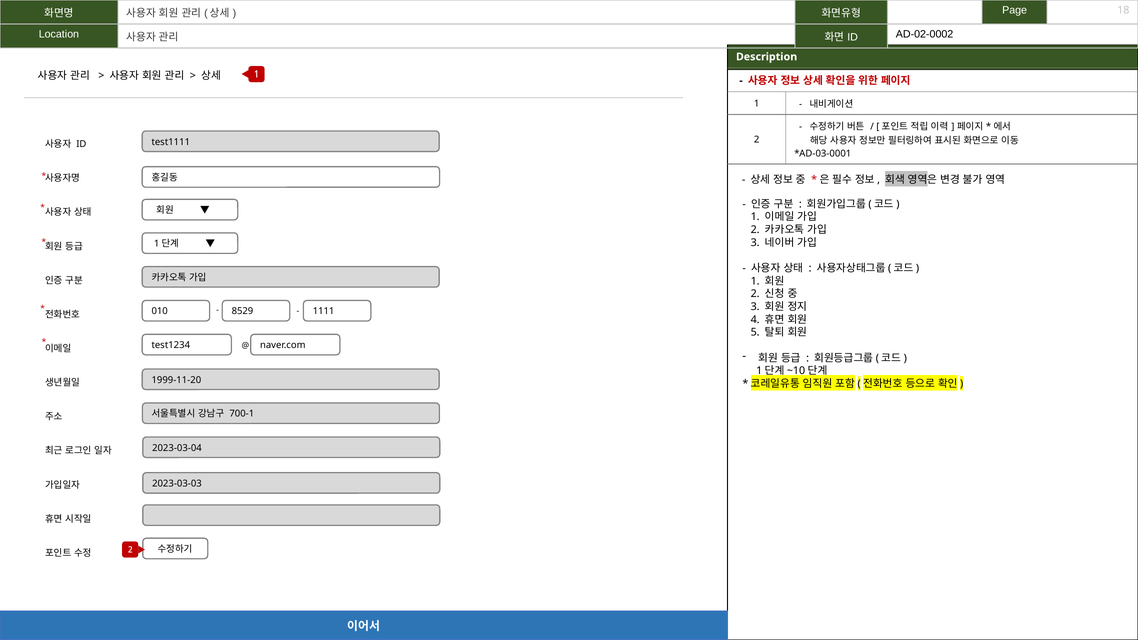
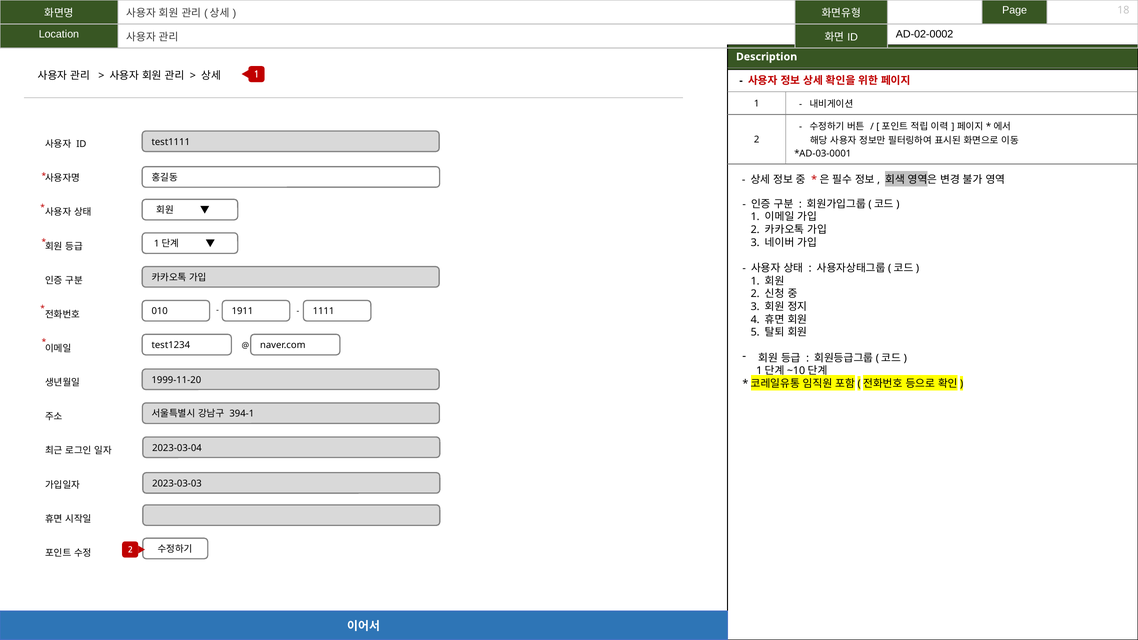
8529: 8529 -> 1911
700-1: 700-1 -> 394-1
